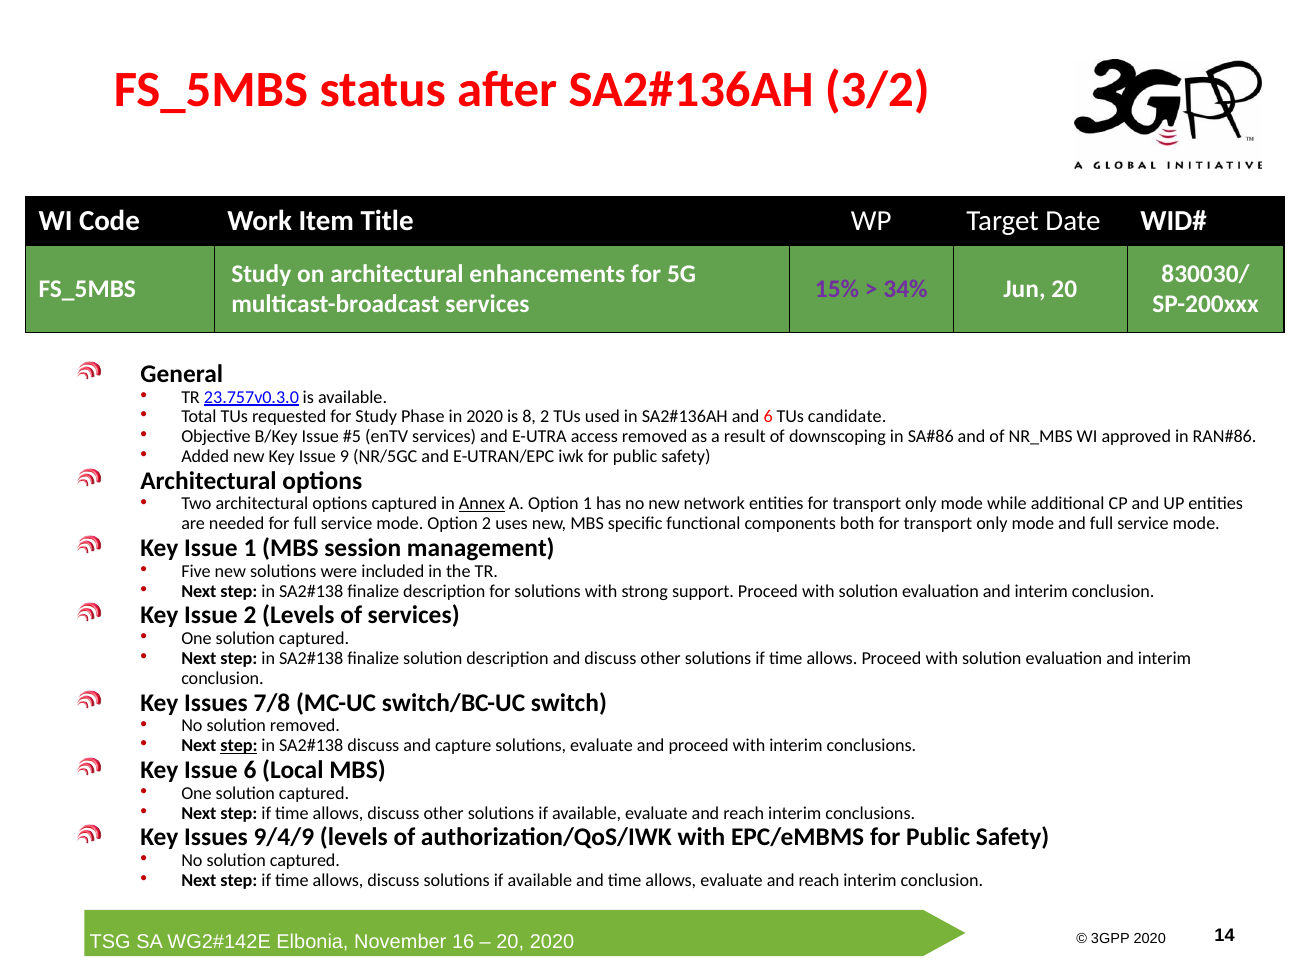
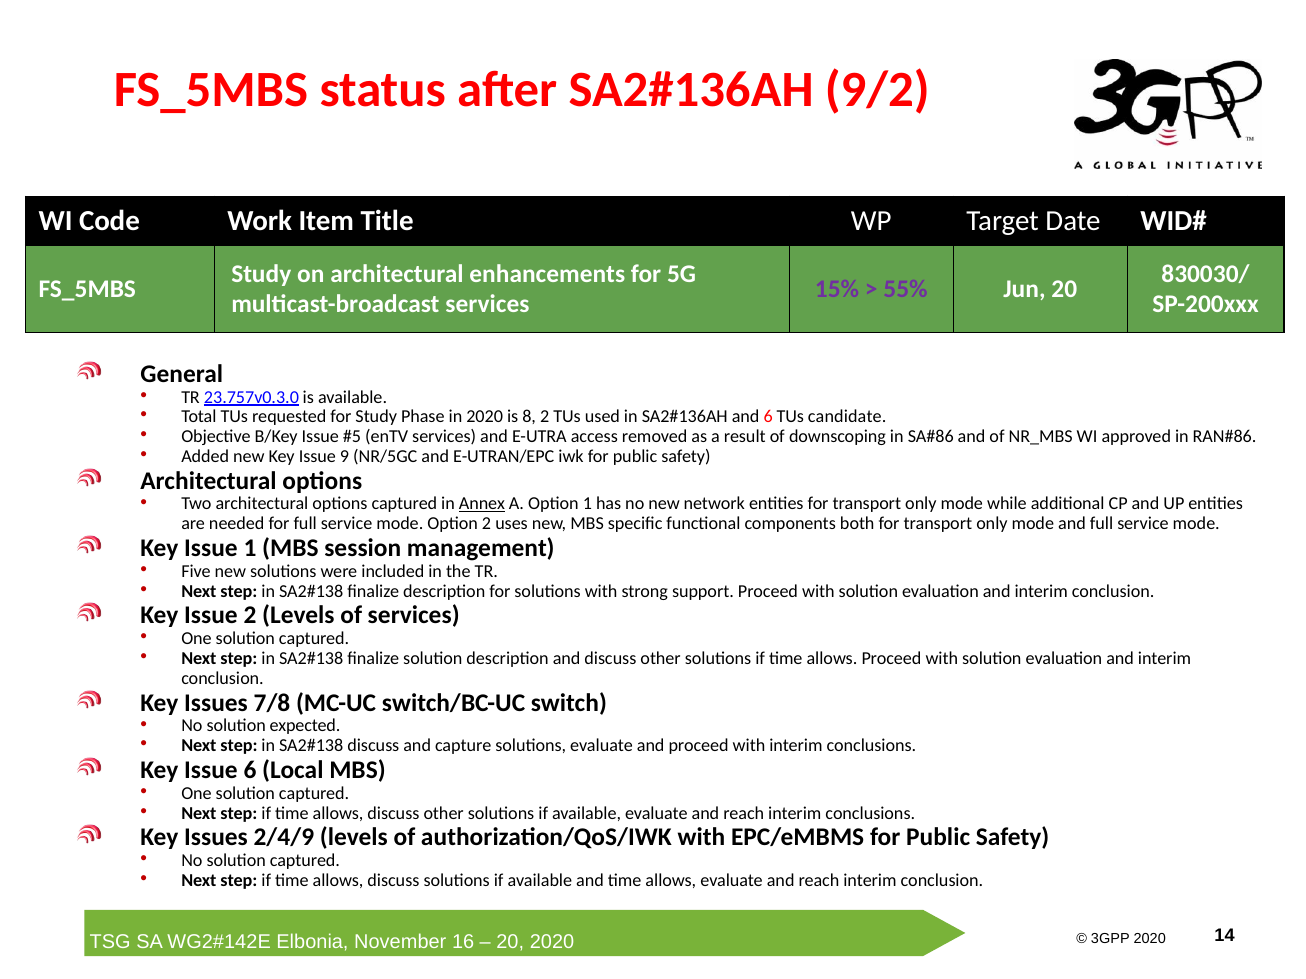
3/2: 3/2 -> 9/2
34%: 34% -> 55%
solution removed: removed -> expected
step at (239, 746) underline: present -> none
9/4/9: 9/4/9 -> 2/4/9
